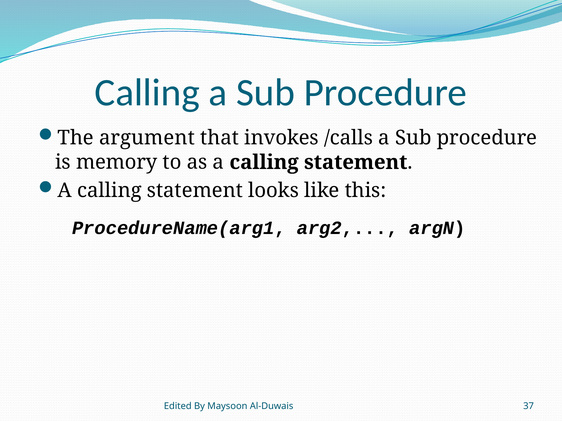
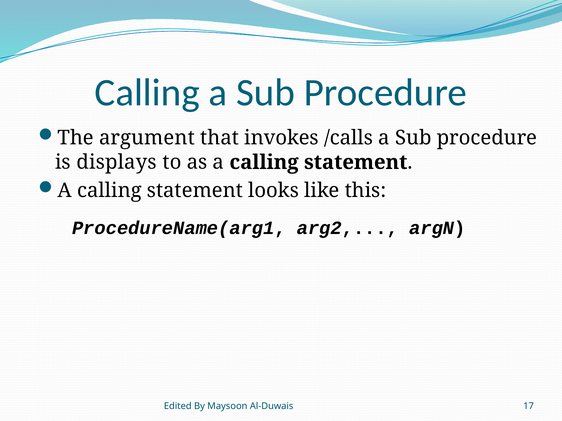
memory: memory -> displays
37: 37 -> 17
